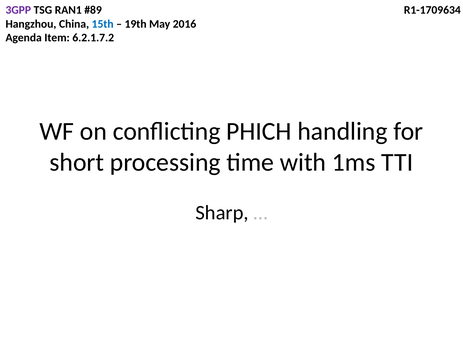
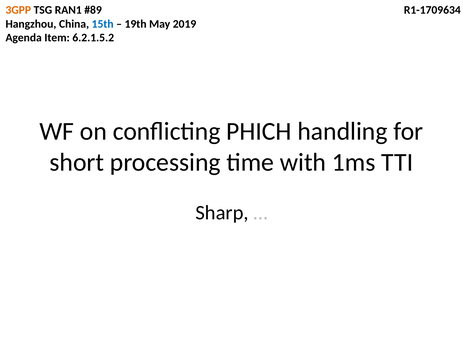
3GPP colour: purple -> orange
2016: 2016 -> 2019
6.2.1.7.2: 6.2.1.7.2 -> 6.2.1.5.2
